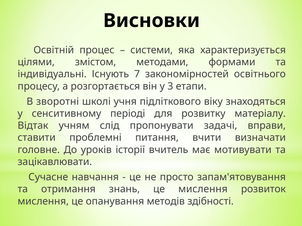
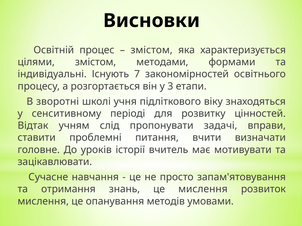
системи at (152, 50): системи -> змістом
матеріалу: матеріалу -> цінностей
здібності: здібності -> умовами
